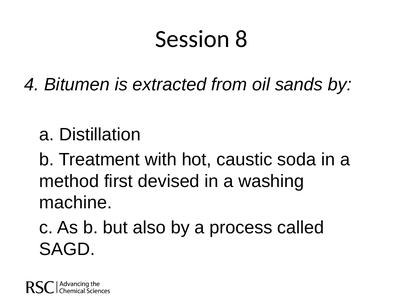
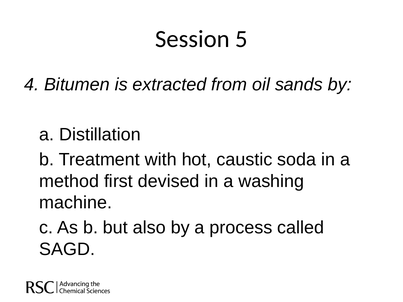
8: 8 -> 5
